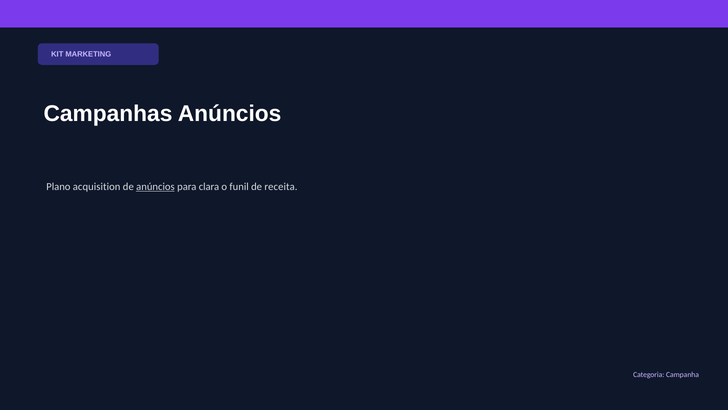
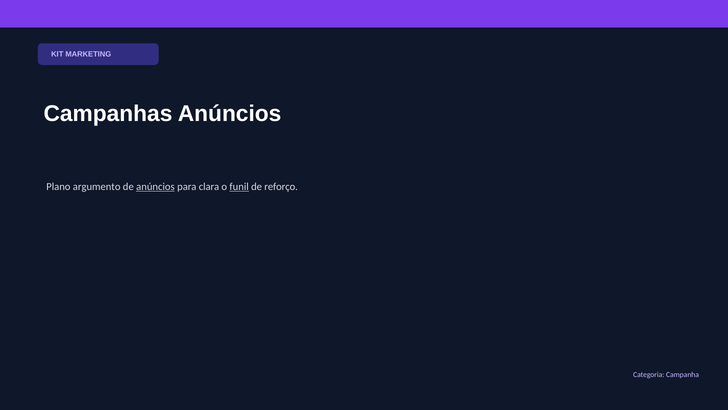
acquisition: acquisition -> argumento
funil underline: none -> present
receita: receita -> reforço
